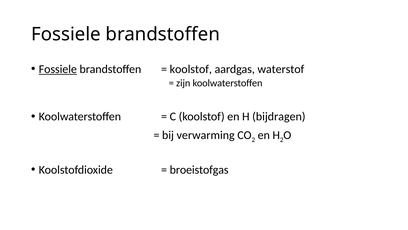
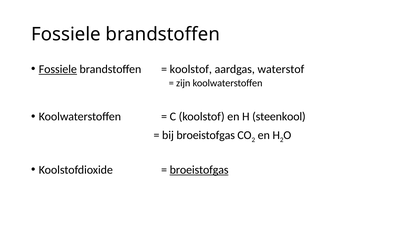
bijdragen: bijdragen -> steenkool
bij verwarming: verwarming -> broeistofgas
broeistofgas at (199, 169) underline: none -> present
